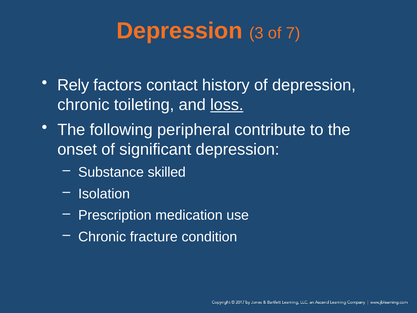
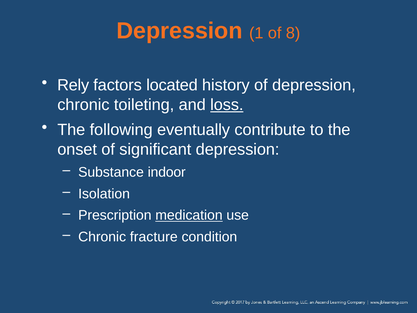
3: 3 -> 1
7: 7 -> 8
contact: contact -> located
peripheral: peripheral -> eventually
skilled: skilled -> indoor
medication underline: none -> present
